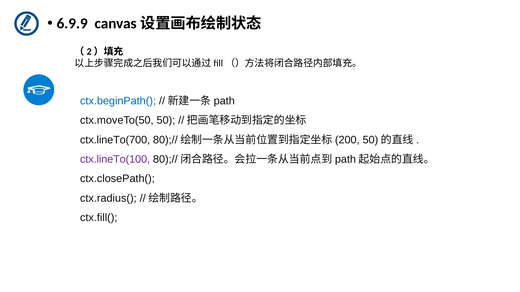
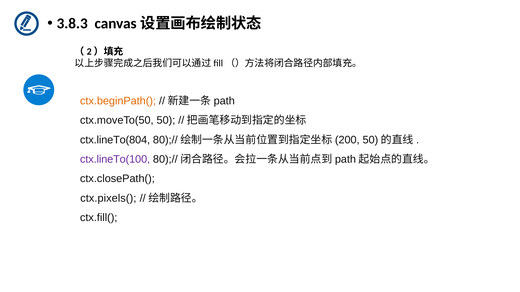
6.9.9: 6.9.9 -> 3.8.3
ctx.beginPath( colour: blue -> orange
ctx.lineTo(700: ctx.lineTo(700 -> ctx.lineTo(804
ctx.radius(: ctx.radius( -> ctx.pixels(
